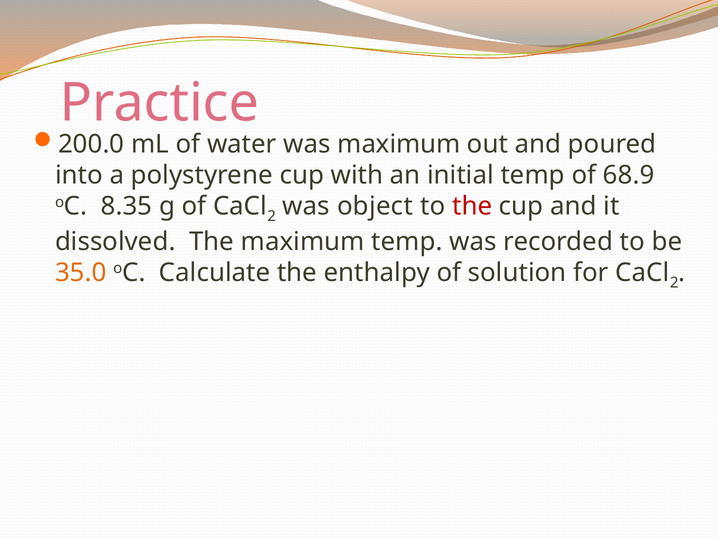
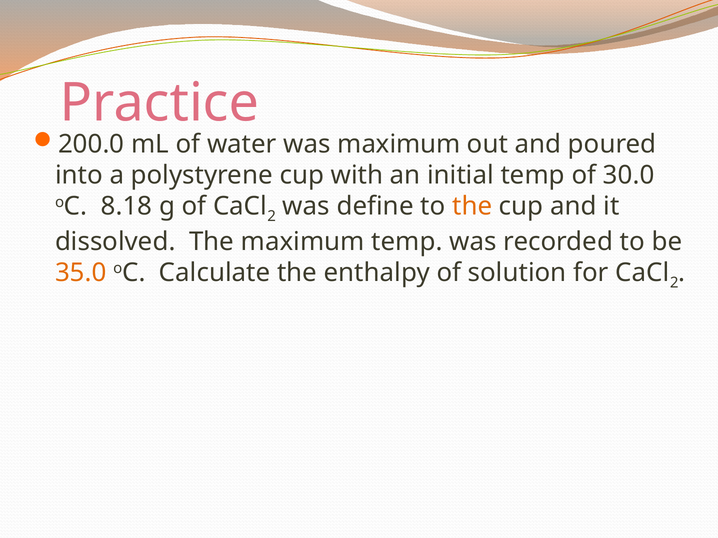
68.9: 68.9 -> 30.0
8.35: 8.35 -> 8.18
object: object -> define
the at (472, 206) colour: red -> orange
